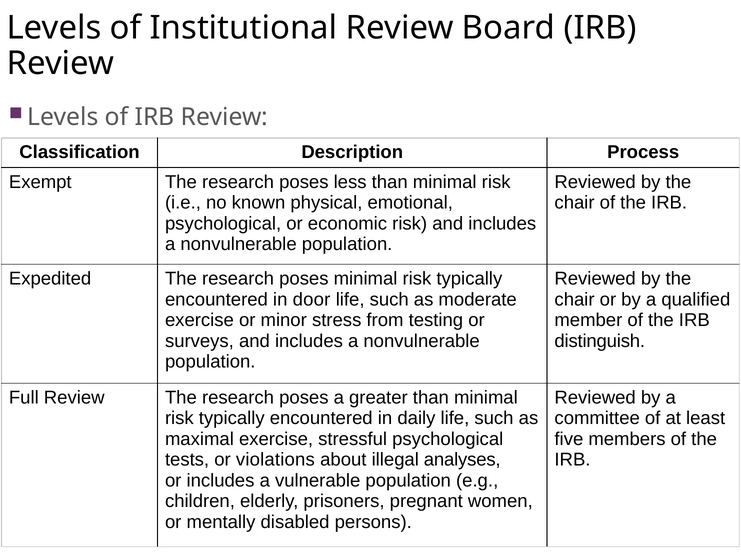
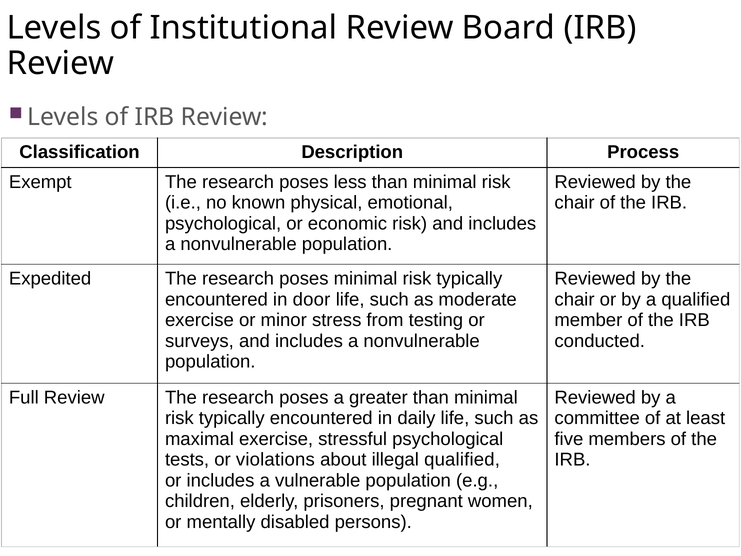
distinguish: distinguish -> conducted
illegal analyses: analyses -> qualified
